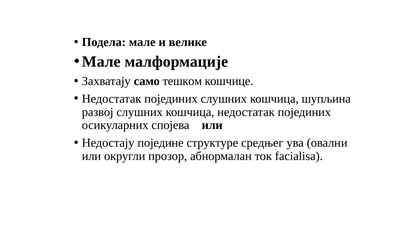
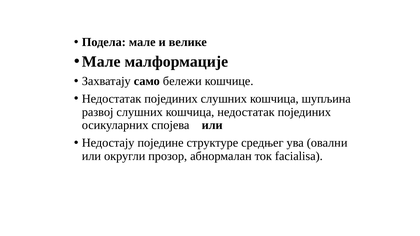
тешком: тешком -> бележи
